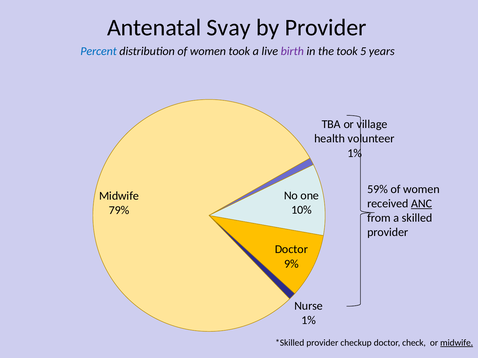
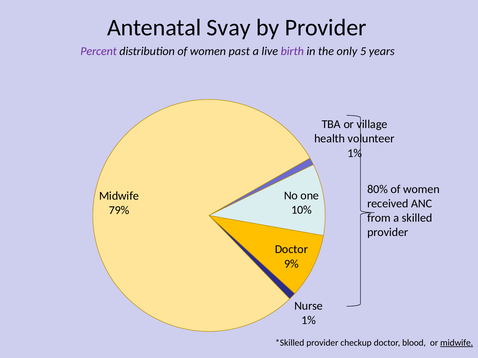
Percent colour: blue -> purple
women took: took -> past
the took: took -> only
59%: 59% -> 80%
ANC underline: present -> none
check: check -> blood
